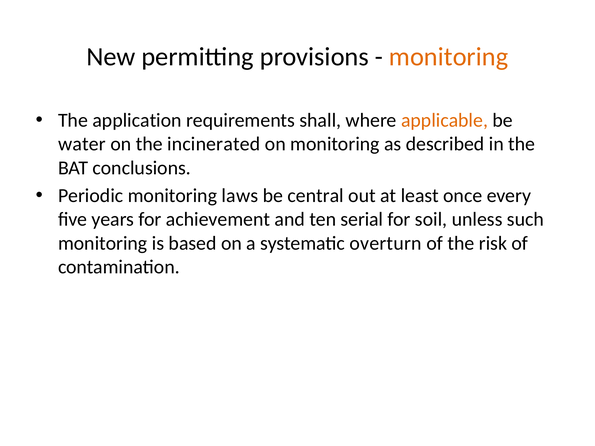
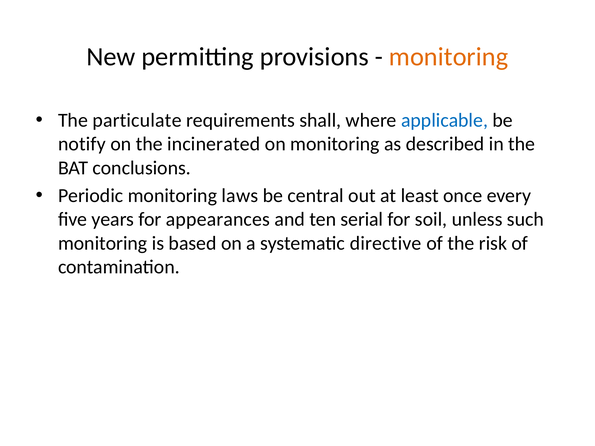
application: application -> particulate
applicable colour: orange -> blue
water: water -> notify
achievement: achievement -> appearances
overturn: overturn -> directive
